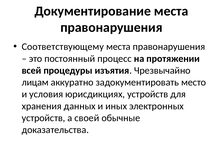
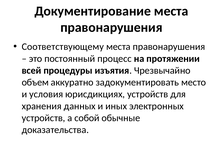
лицам: лицам -> объем
своей: своей -> собой
